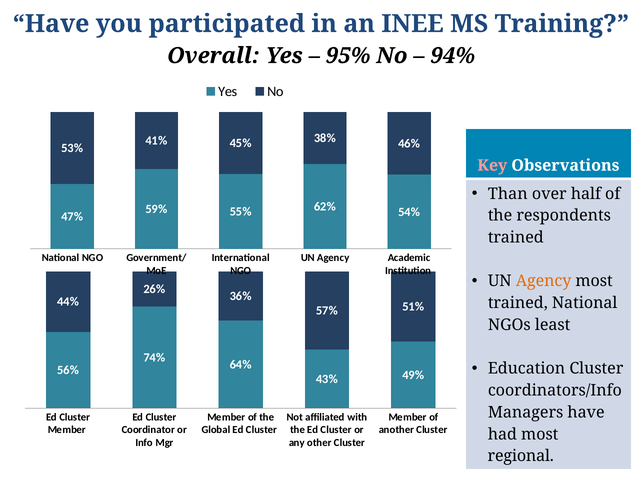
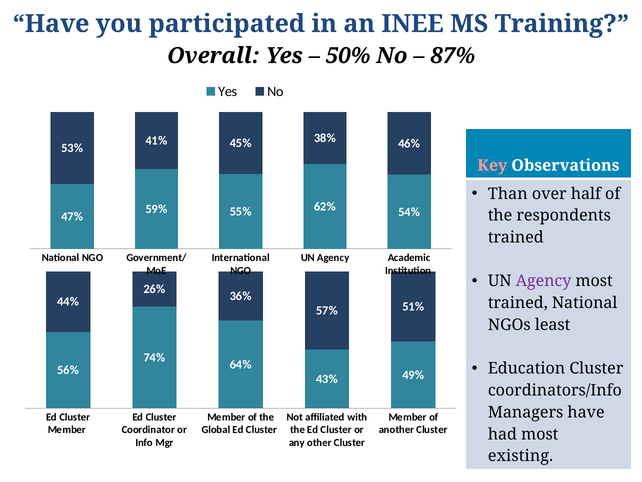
95%: 95% -> 50%
94%: 94% -> 87%
Agency at (544, 281) colour: orange -> purple
regional: regional -> existing
